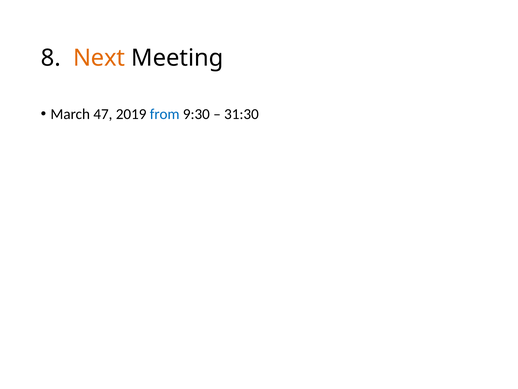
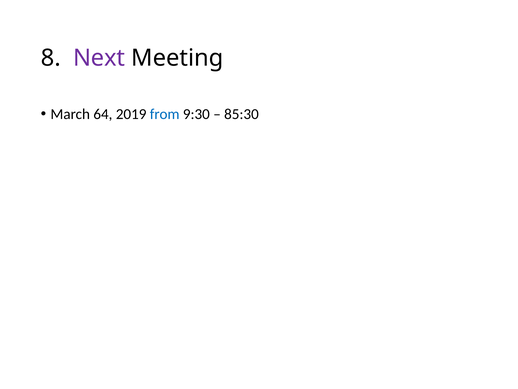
Next colour: orange -> purple
47: 47 -> 64
31:30: 31:30 -> 85:30
